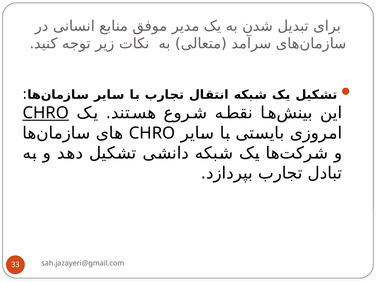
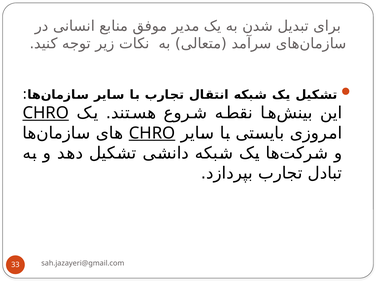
CHRO at (152, 133) underline: none -> present
